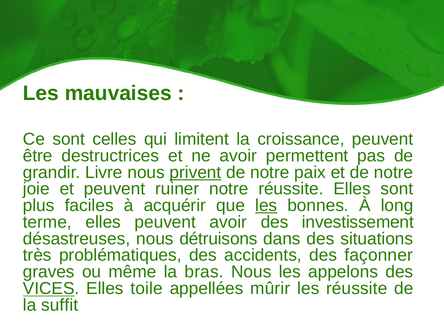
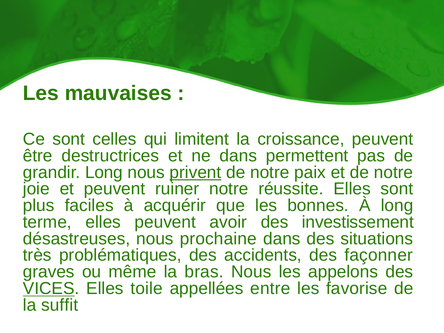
ne avoir: avoir -> dans
grandir Livre: Livre -> Long
les at (266, 205) underline: present -> none
détruisons: détruisons -> prochaine
mûrir: mûrir -> entre
les réussite: réussite -> favorise
